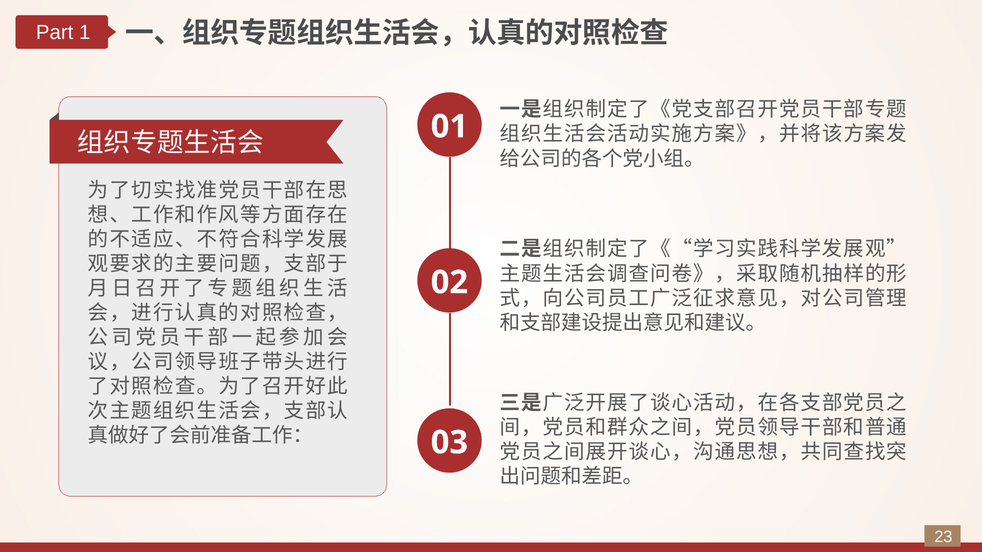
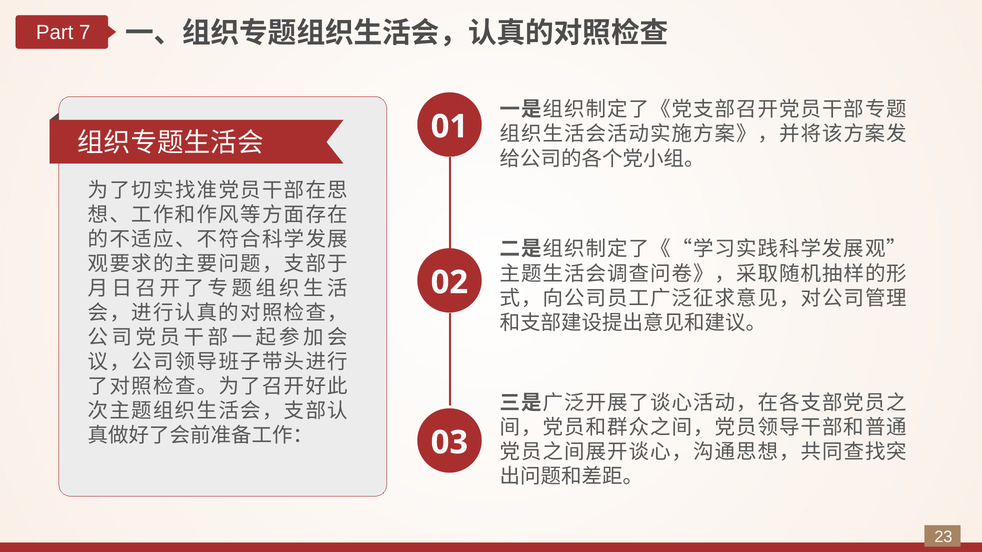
1: 1 -> 7
